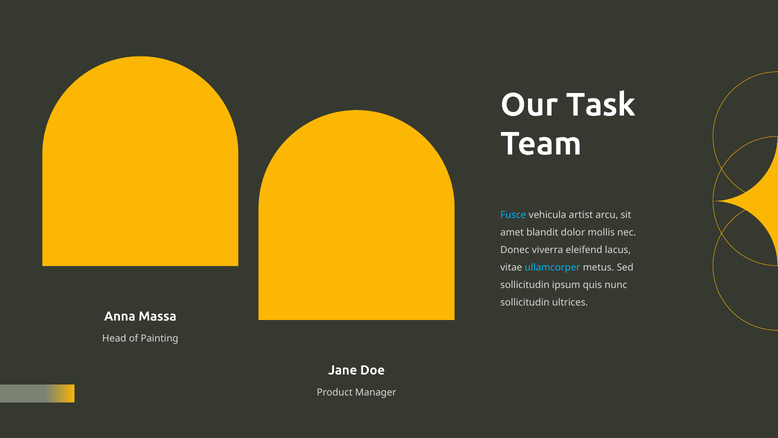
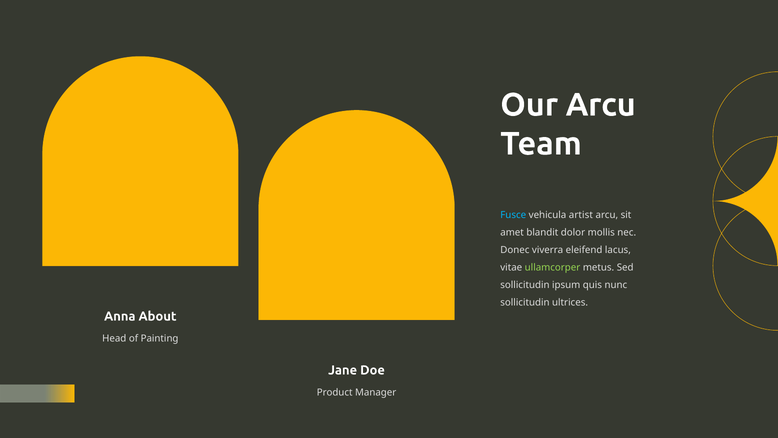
Our Task: Task -> Arcu
ullamcorper colour: light blue -> light green
Massa: Massa -> About
